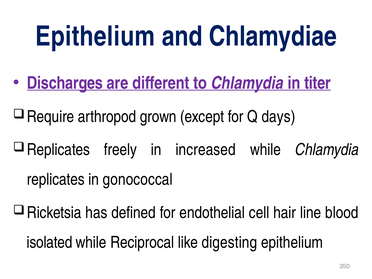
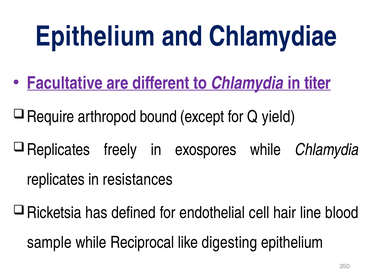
Discharges: Discharges -> Facultative
grown: grown -> bound
days: days -> yield
increased: increased -> exospores
gonococcal: gonococcal -> resistances
isolated: isolated -> sample
